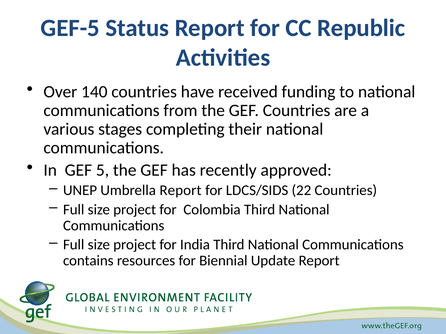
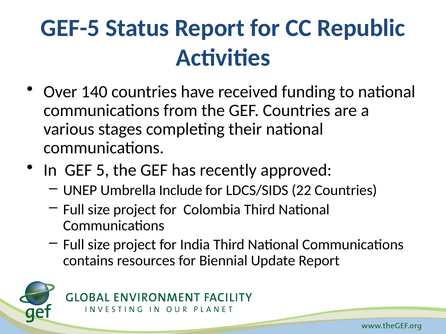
Umbrella Report: Report -> Include
